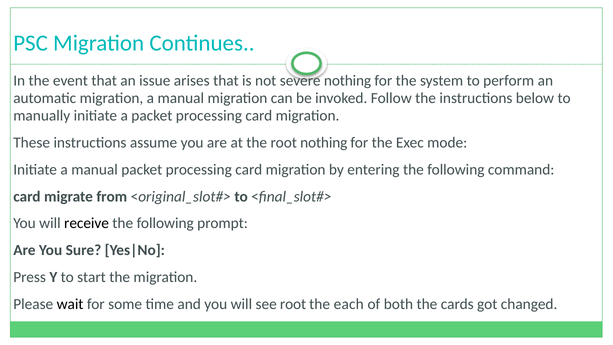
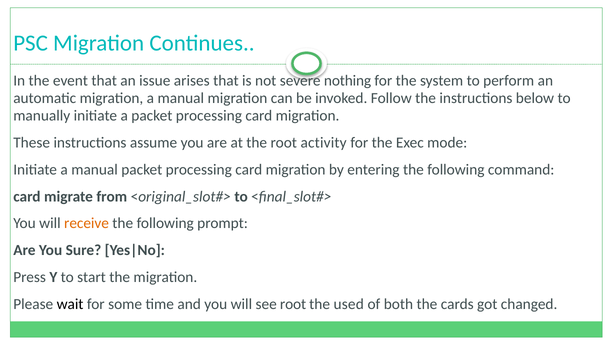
root nothing: nothing -> activity
receive colour: black -> orange
each: each -> used
